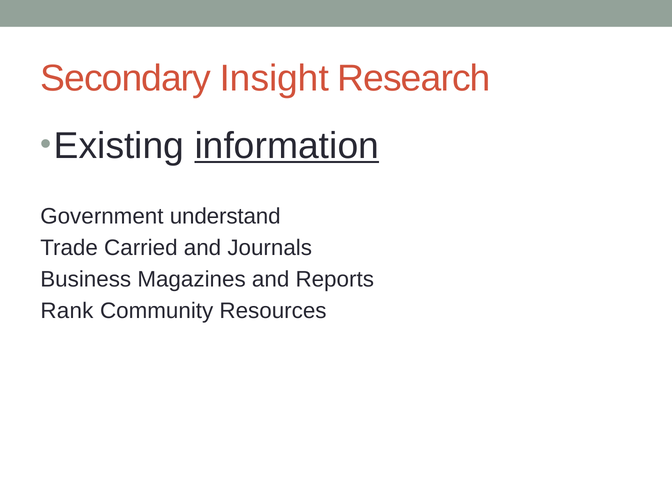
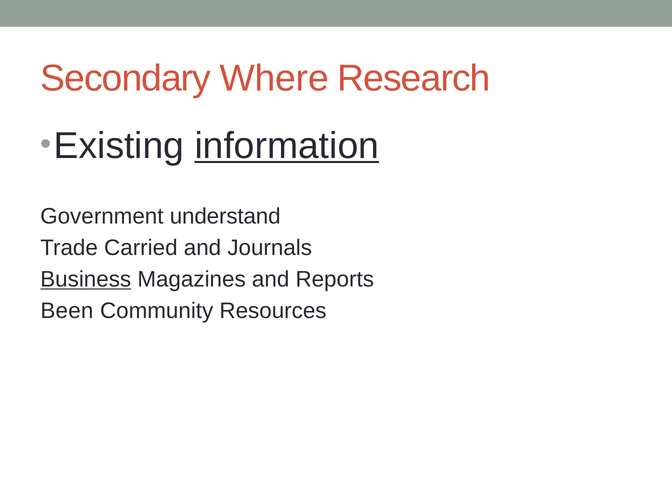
Insight: Insight -> Where
Business underline: none -> present
Rank: Rank -> Been
